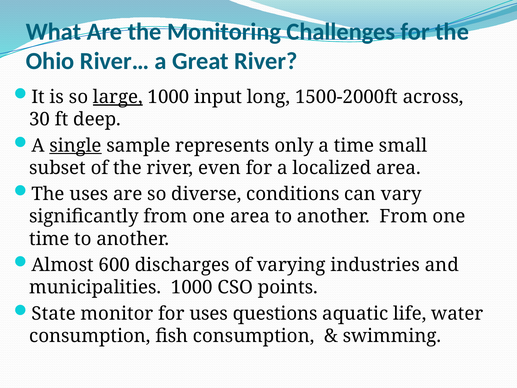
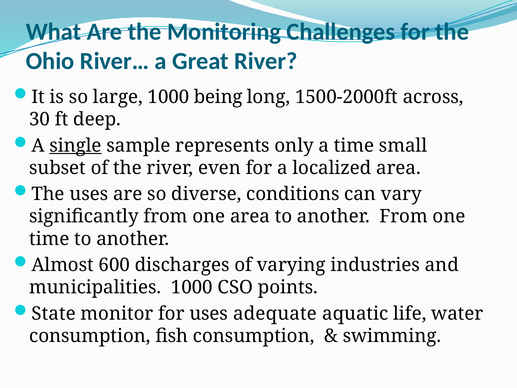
large underline: present -> none
input: input -> being
questions: questions -> adequate
